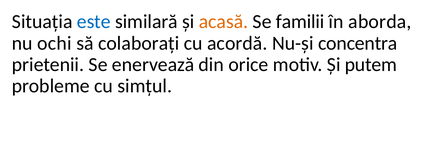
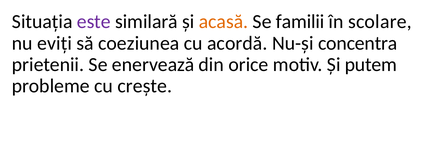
este colour: blue -> purple
aborda: aborda -> scolare
ochi: ochi -> eviți
colaborați: colaborați -> coeziunea
simțul: simțul -> crește
